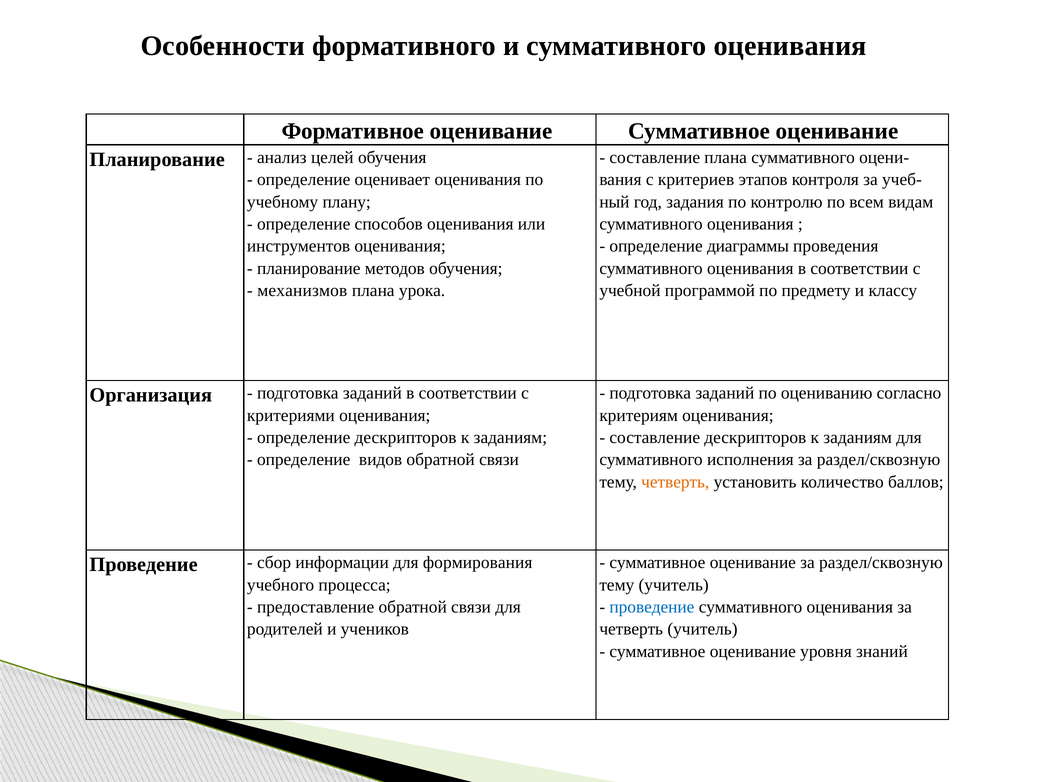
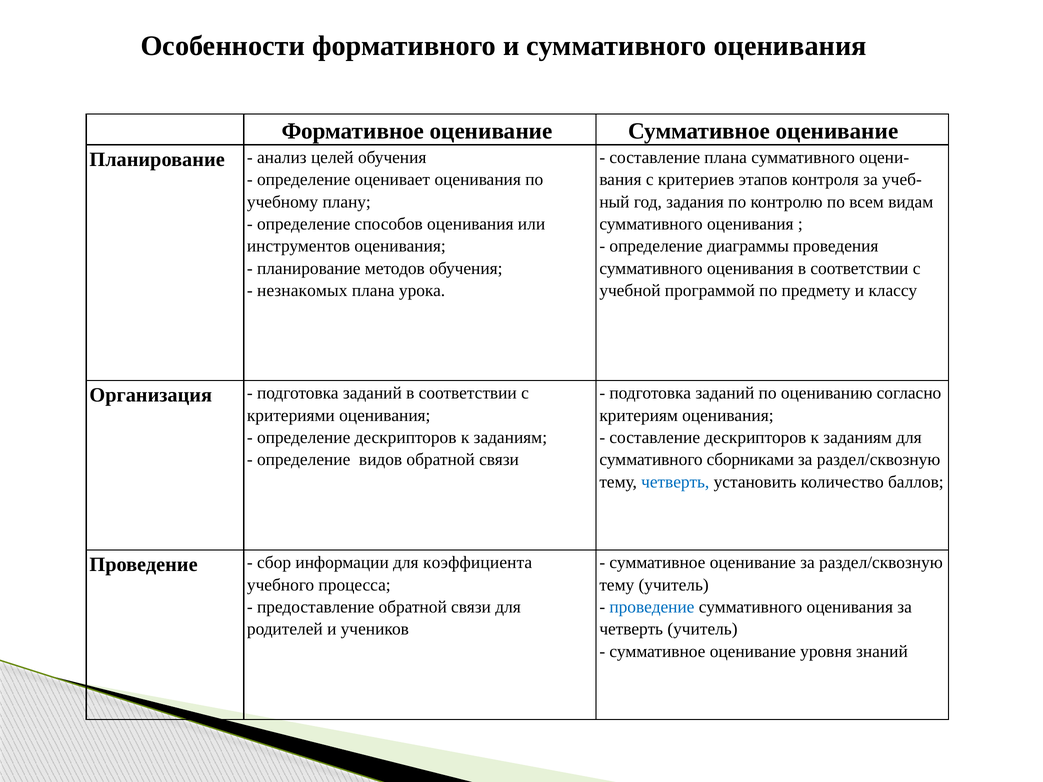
механизмов: механизмов -> незнакомых
исполнения: исполнения -> сборниками
четверть at (675, 482) colour: orange -> blue
формирования: формирования -> коэффициента
